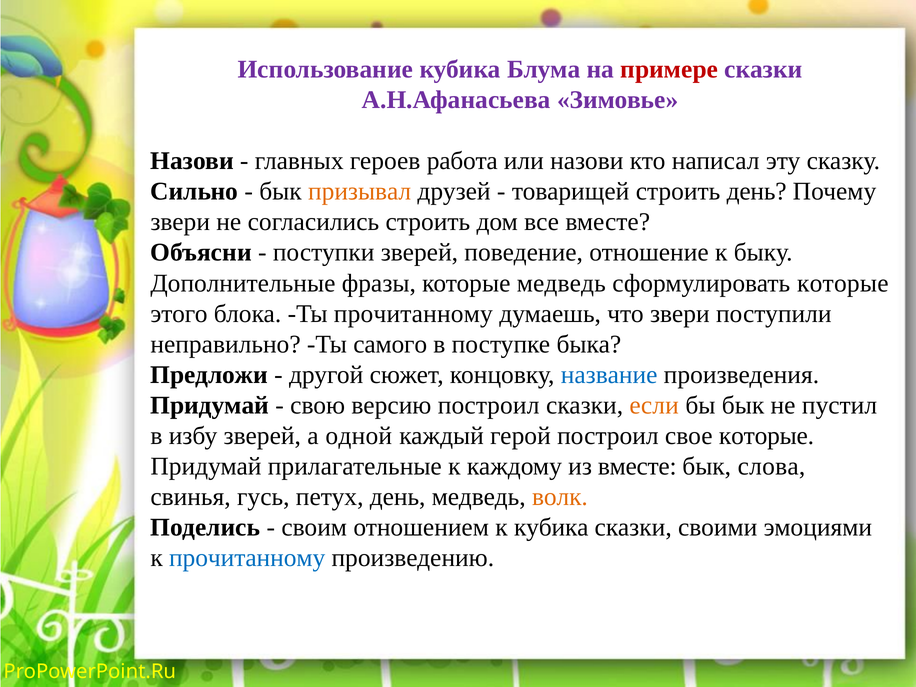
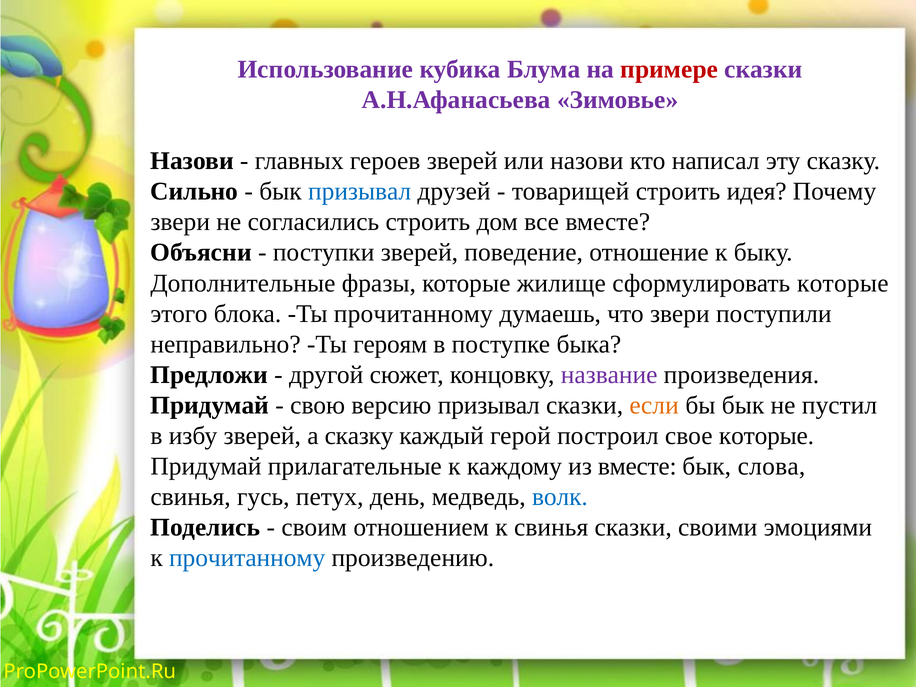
героев работа: работа -> зверей
призывал at (360, 191) colour: orange -> blue
строить день: день -> идея
которые медведь: медведь -> жилище
самого: самого -> героям
название colour: blue -> purple
версию построил: построил -> призывал
а одной: одной -> сказку
волк colour: orange -> blue
к кубика: кубика -> свинья
